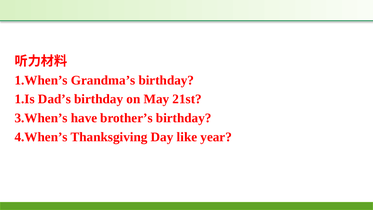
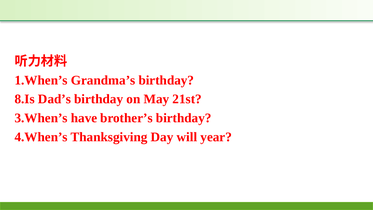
1.Is: 1.Is -> 8.Is
like: like -> will
